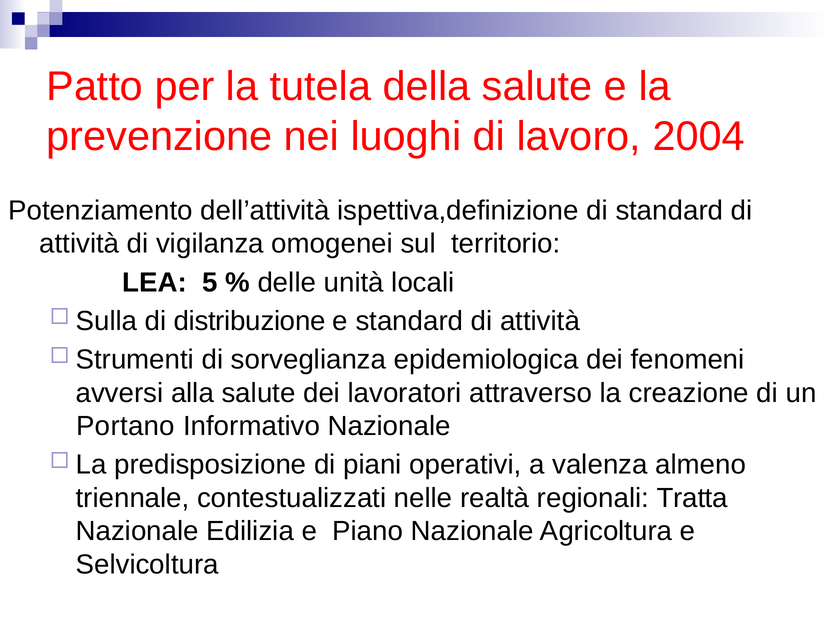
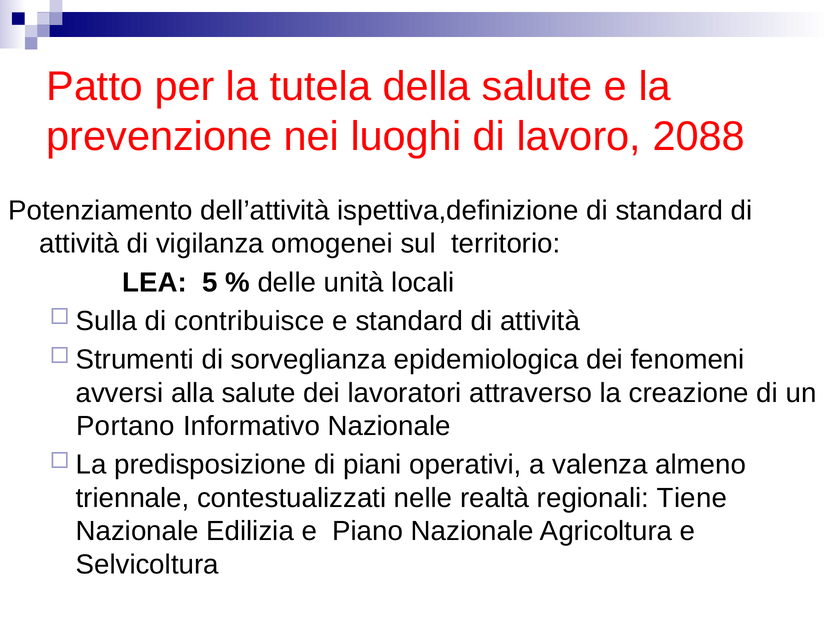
2004: 2004 -> 2088
distribuzione: distribuzione -> contribuisce
Tratta: Tratta -> Tiene
